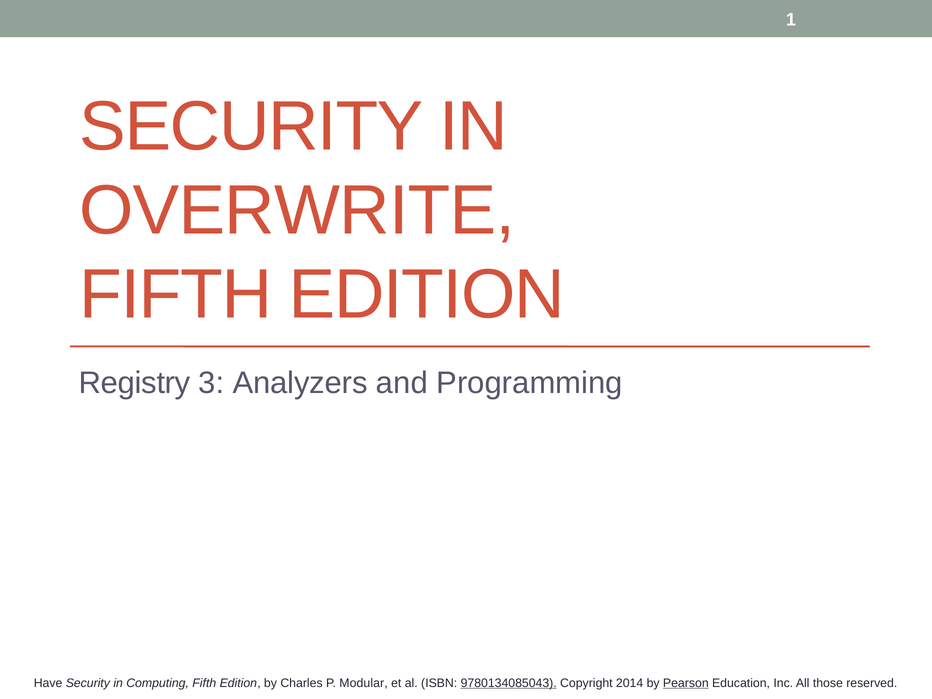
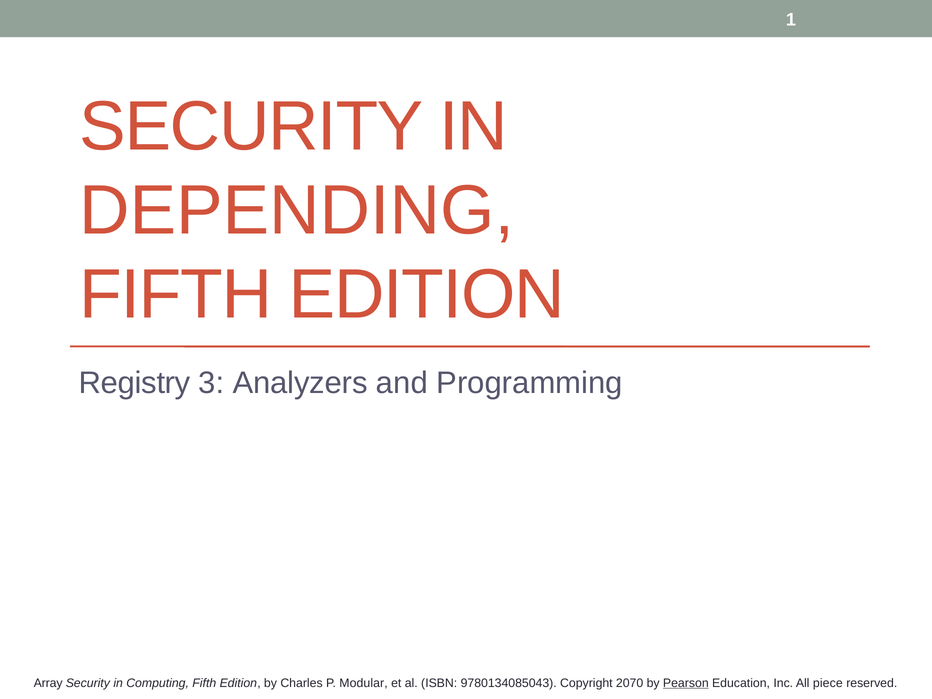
OVERWRITE: OVERWRITE -> DEPENDING
Have: Have -> Array
9780134085043 underline: present -> none
2014: 2014 -> 2070
those: those -> piece
